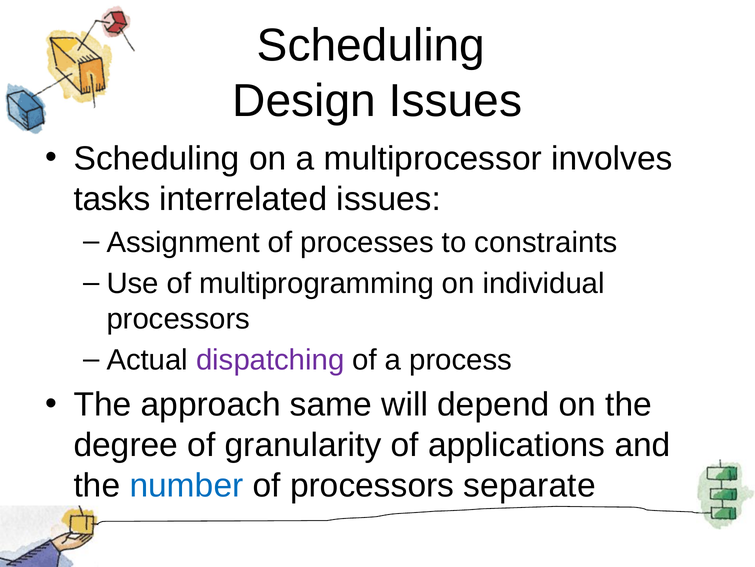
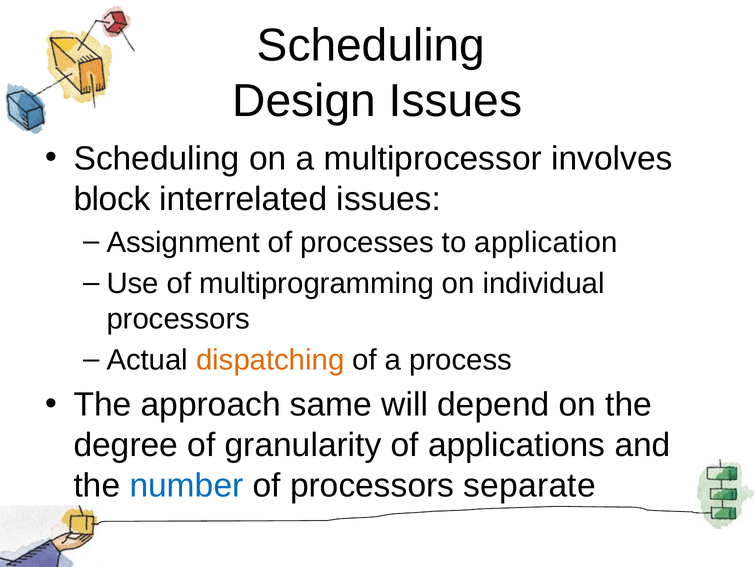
tasks: tasks -> block
constraints: constraints -> application
dispatching colour: purple -> orange
